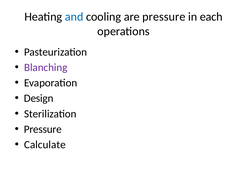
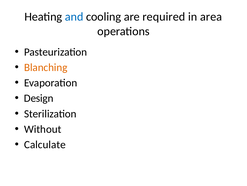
are pressure: pressure -> required
each: each -> area
Blanching colour: purple -> orange
Pressure at (43, 129): Pressure -> Without
